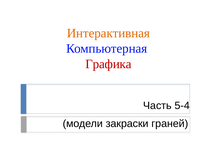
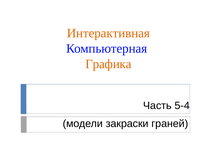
Графика colour: red -> orange
